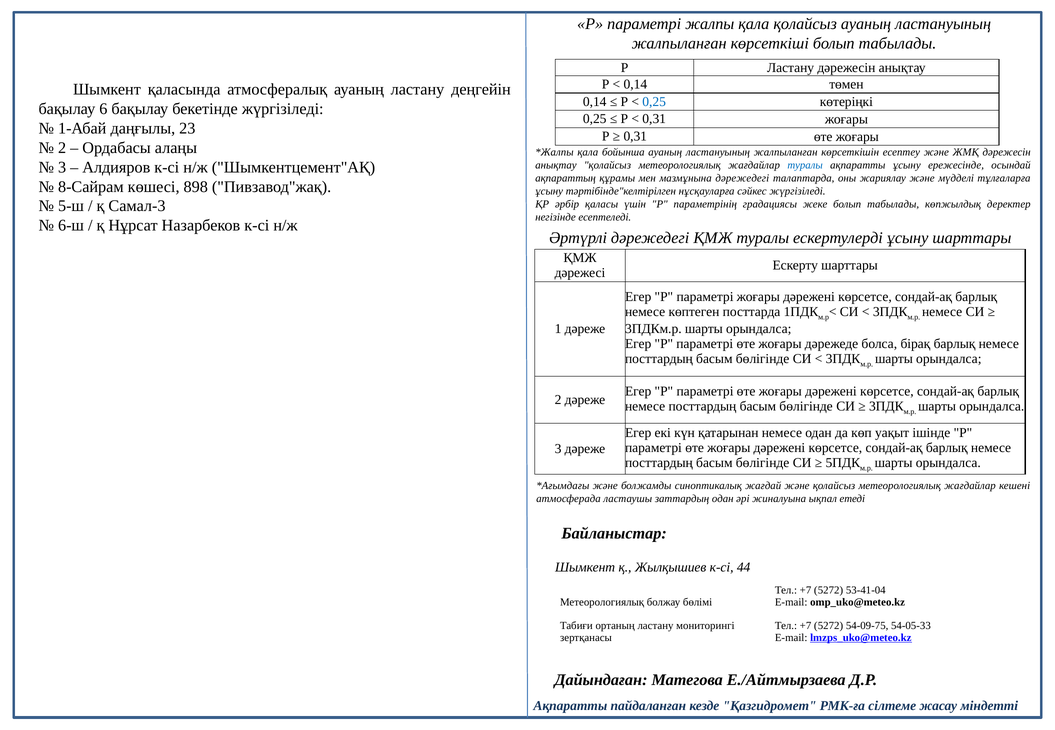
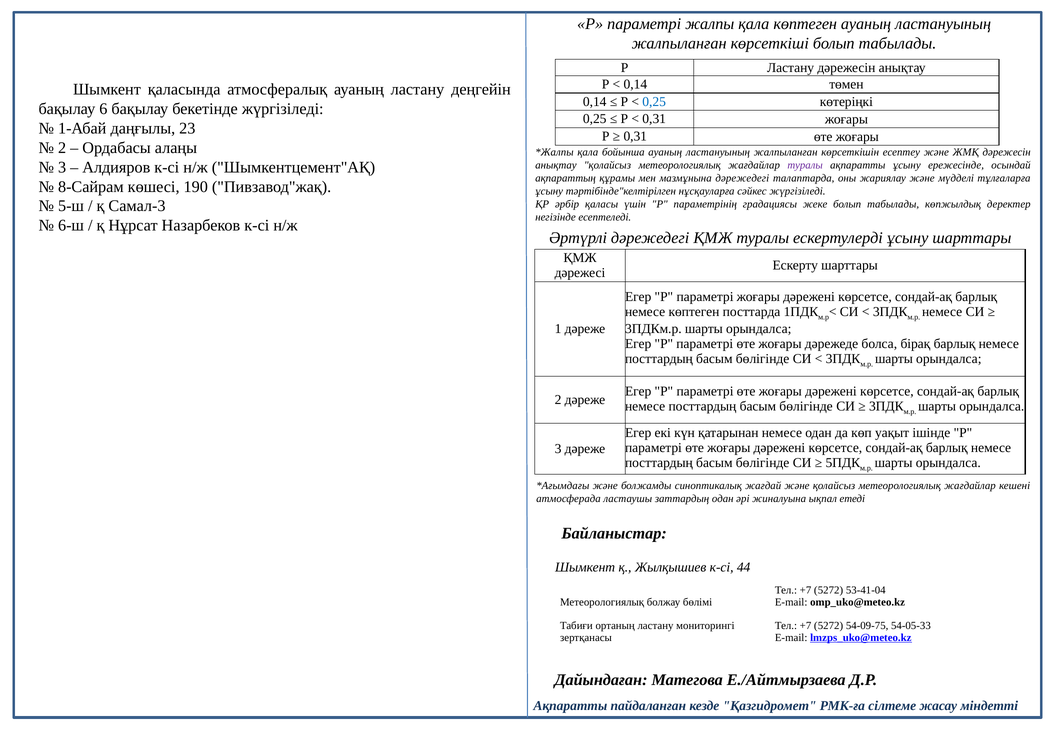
қала қолайсыз: қолайсыз -> көптеген
туралы at (805, 165) colour: blue -> purple
898: 898 -> 190
